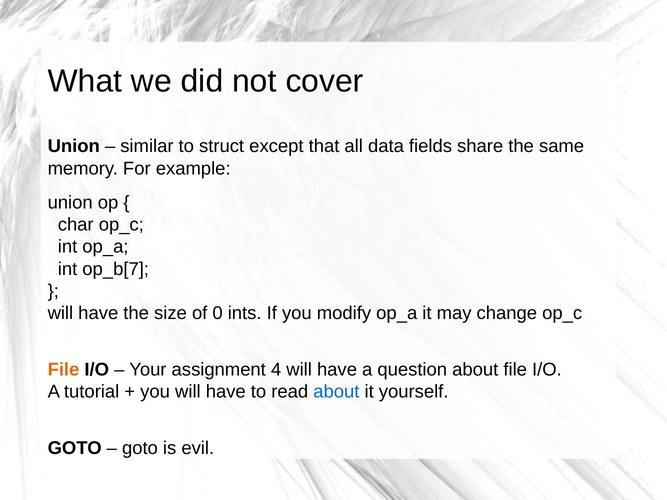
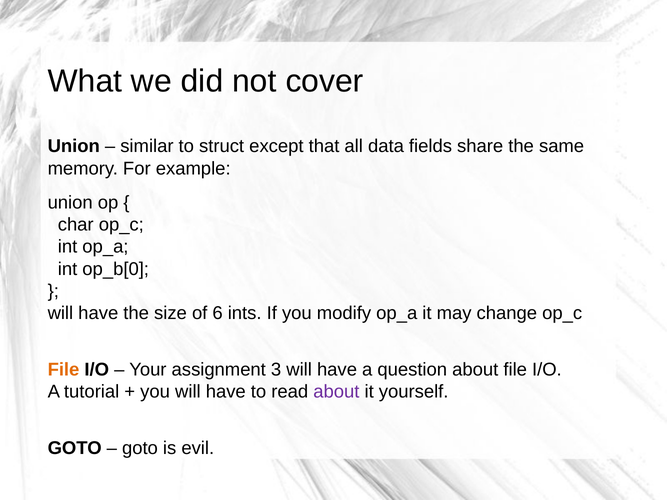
op_b[7: op_b[7 -> op_b[0
0: 0 -> 6
4: 4 -> 3
about at (336, 392) colour: blue -> purple
